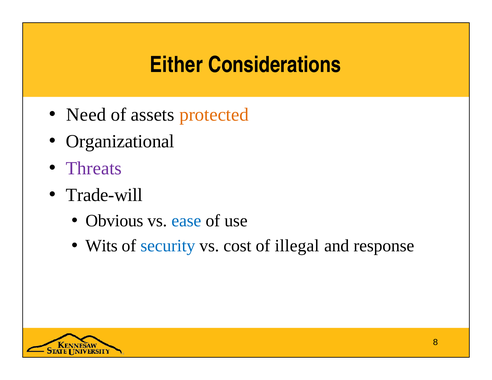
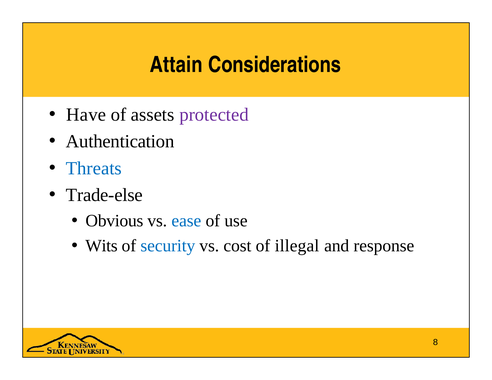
Either: Either -> Attain
Need: Need -> Have
protected colour: orange -> purple
Organizational: Organizational -> Authentication
Threats colour: purple -> blue
Trade-will: Trade-will -> Trade-else
